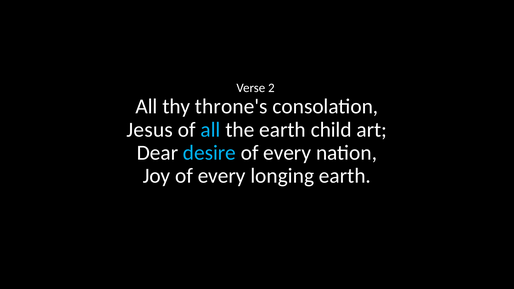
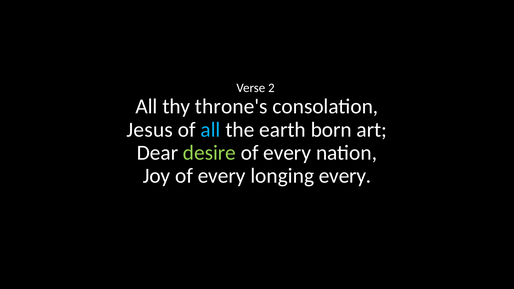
child: child -> born
desire colour: light blue -> light green
longing earth: earth -> every
